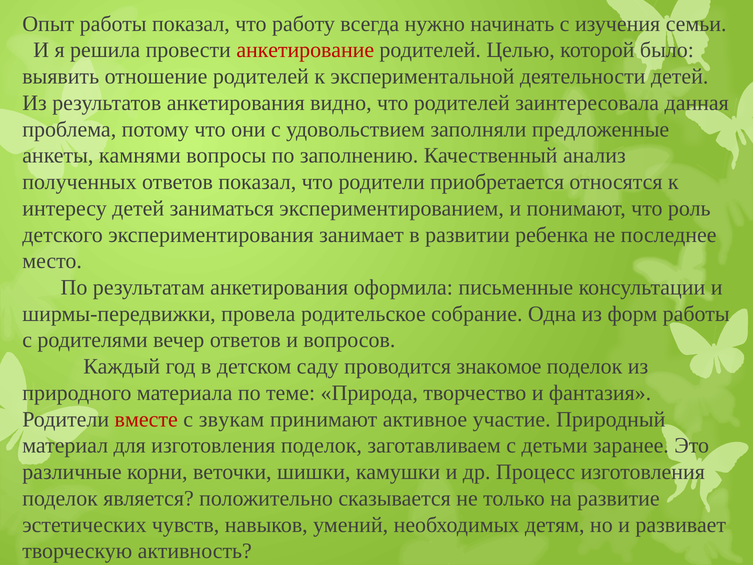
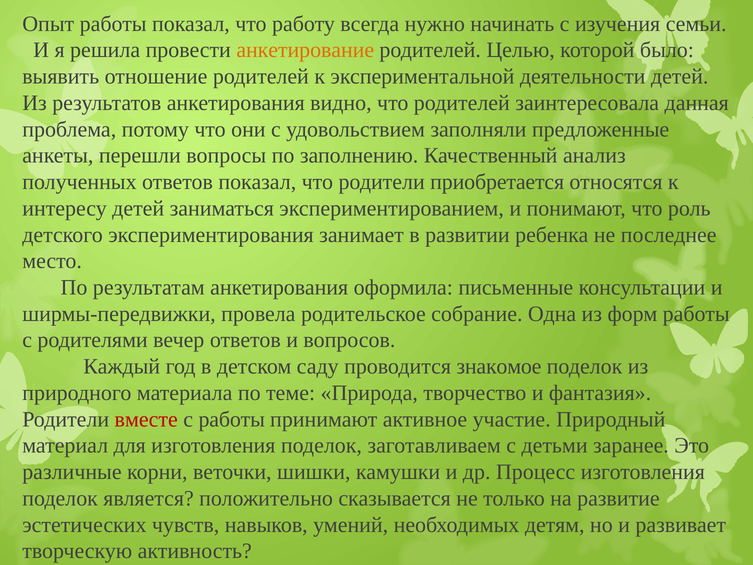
анкетирование colour: red -> orange
камнями: камнями -> перешли
с звукам: звукам -> работы
